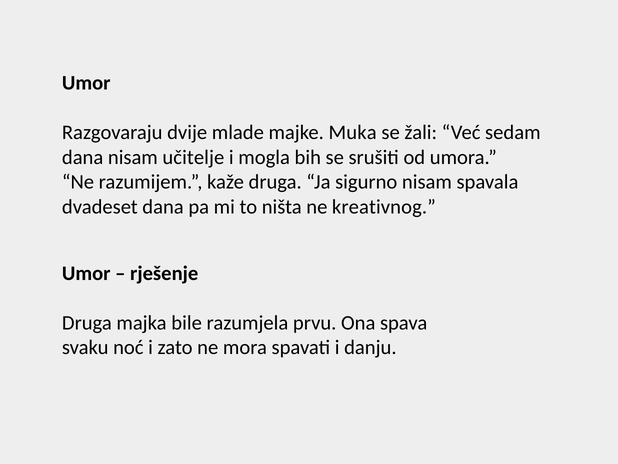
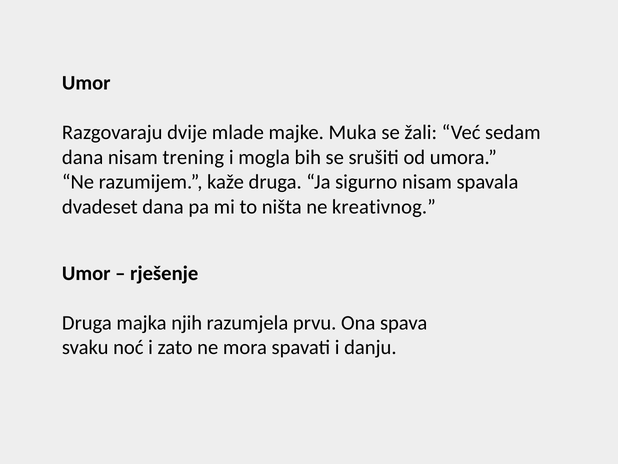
učitelje: učitelje -> trening
bile: bile -> njih
